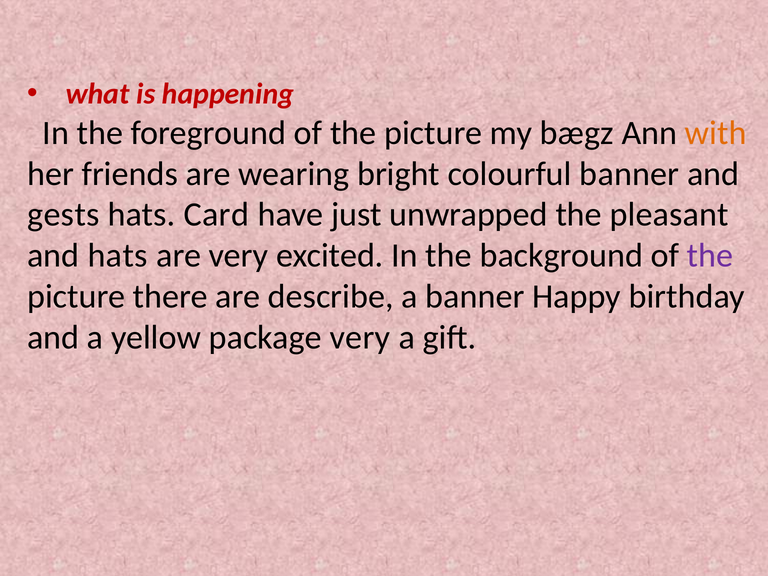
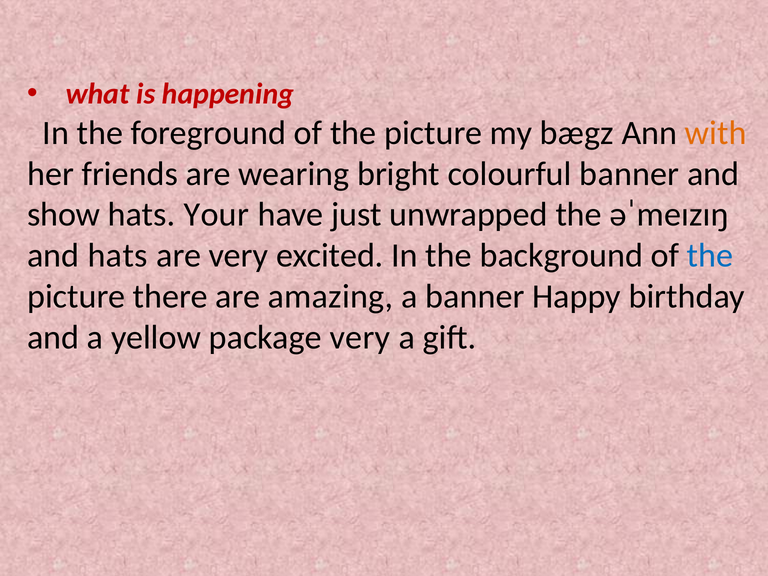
gests: gests -> show
Card: Card -> Your
pleasant: pleasant -> əˈmeɪzɪŋ
the at (710, 256) colour: purple -> blue
describe: describe -> amazing
